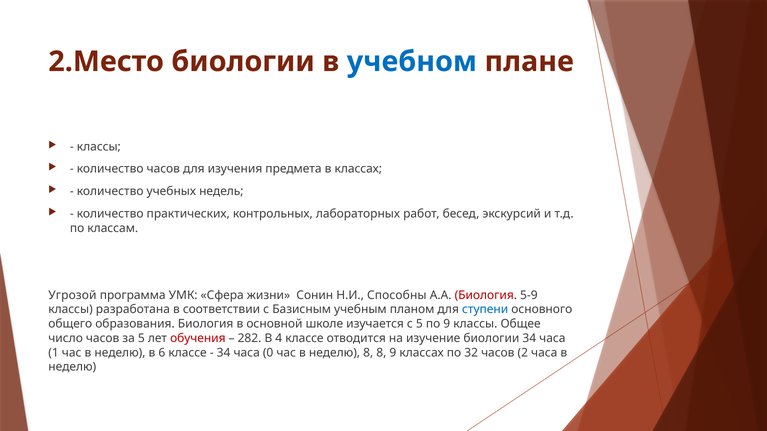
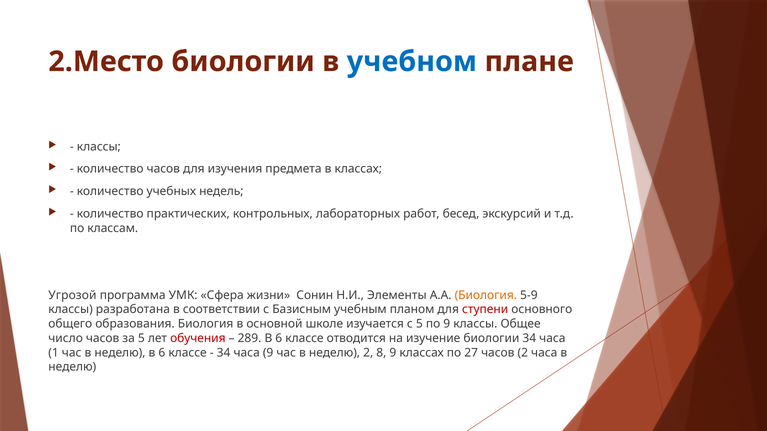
Способны: Способны -> Элементы
Биология at (486, 295) colour: red -> orange
ступени colour: blue -> red
282: 282 -> 289
4 at (279, 339): 4 -> 6
часа 0: 0 -> 9
неделю 8: 8 -> 2
32: 32 -> 27
